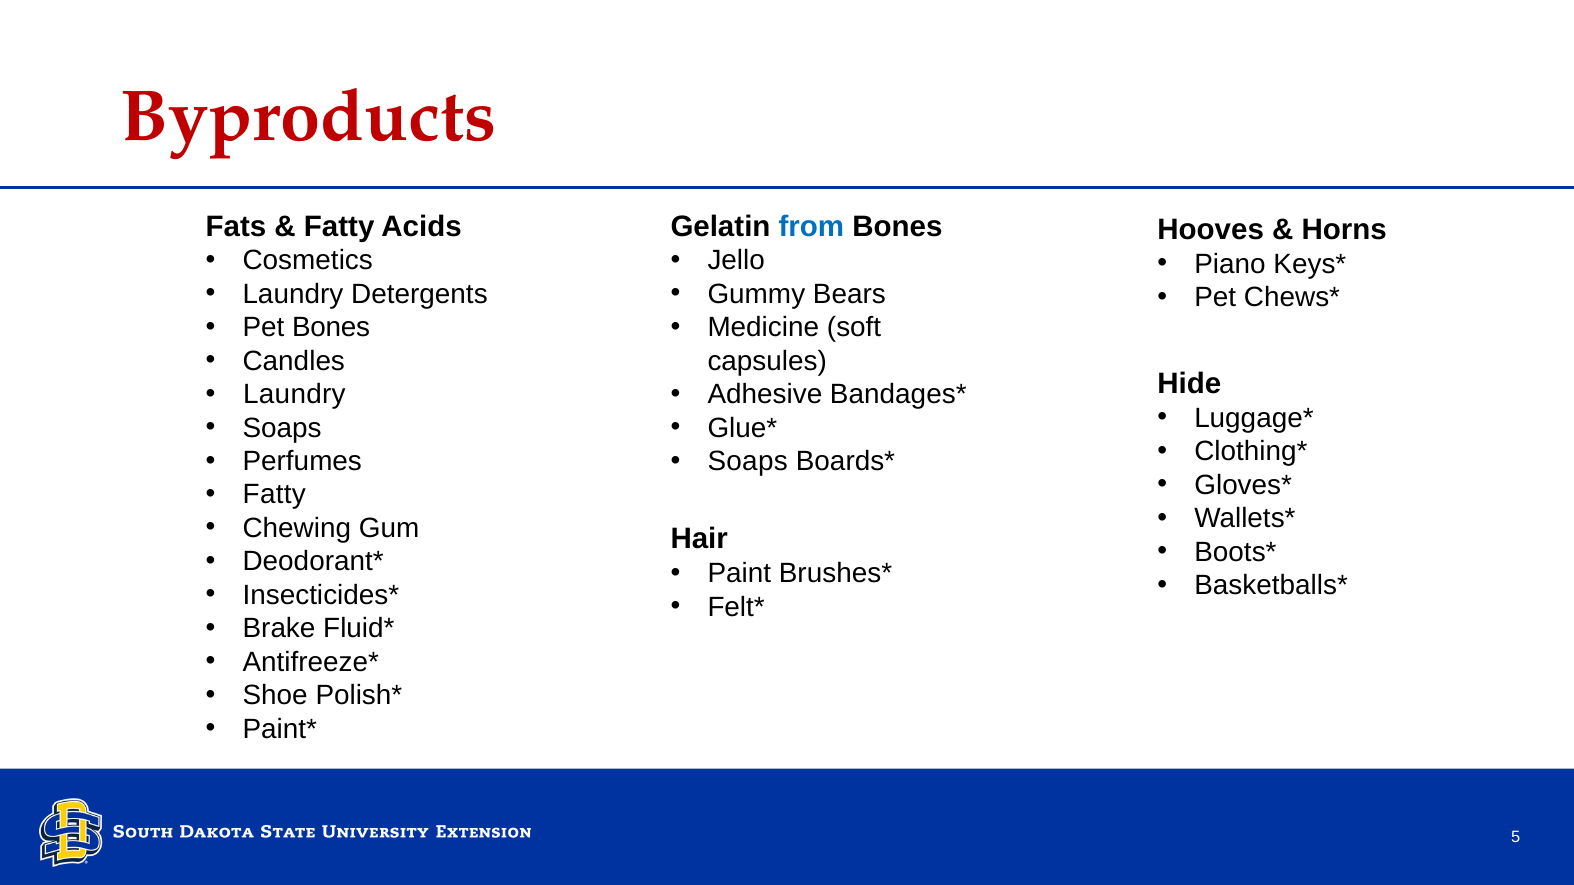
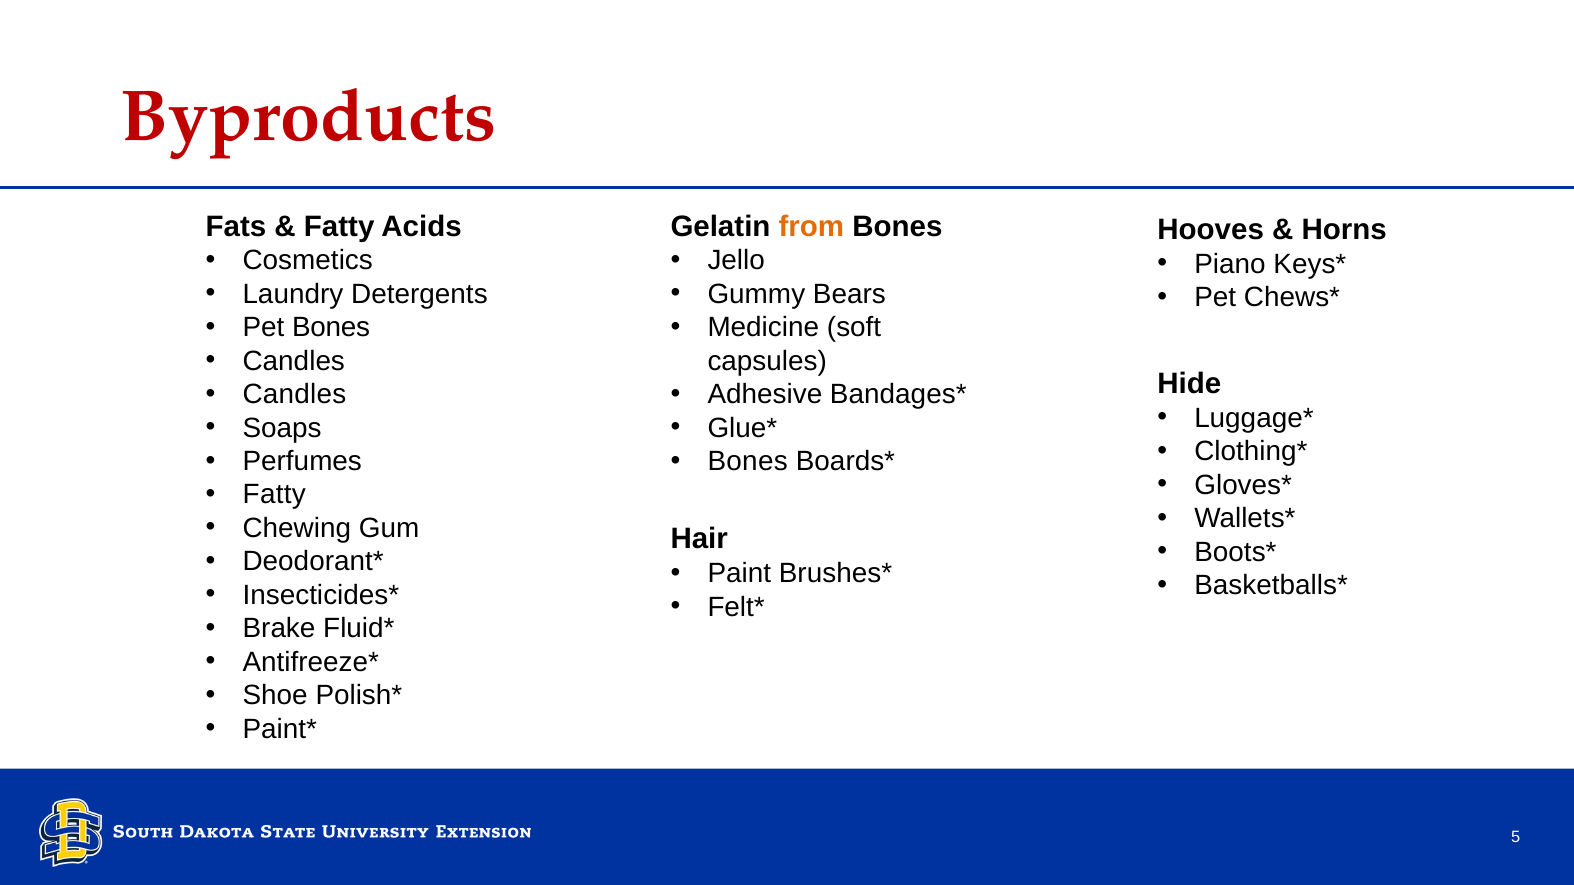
from colour: blue -> orange
Laundry at (294, 395): Laundry -> Candles
Soaps at (748, 462): Soaps -> Bones
